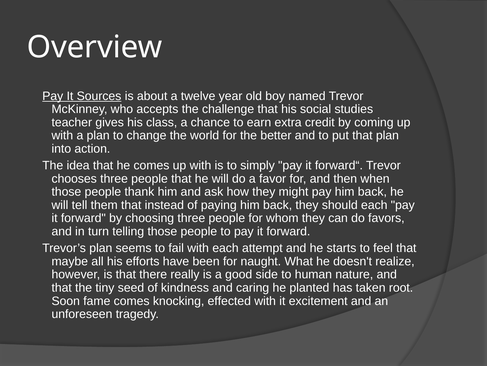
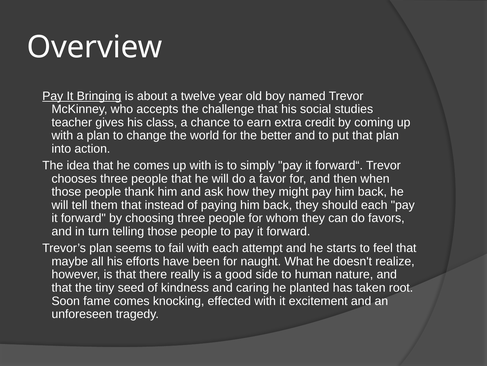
Sources: Sources -> Bringing
